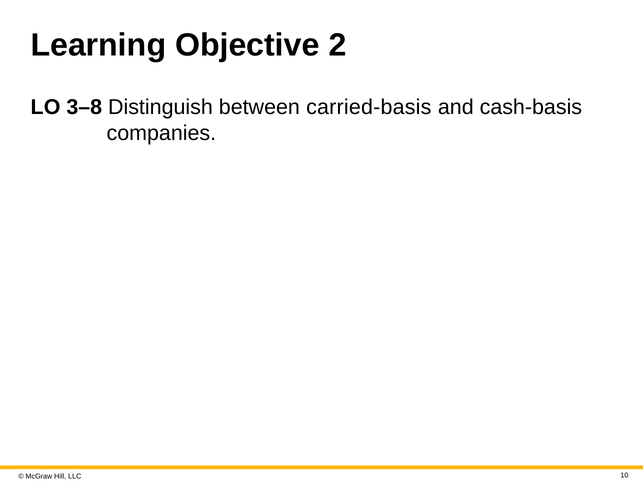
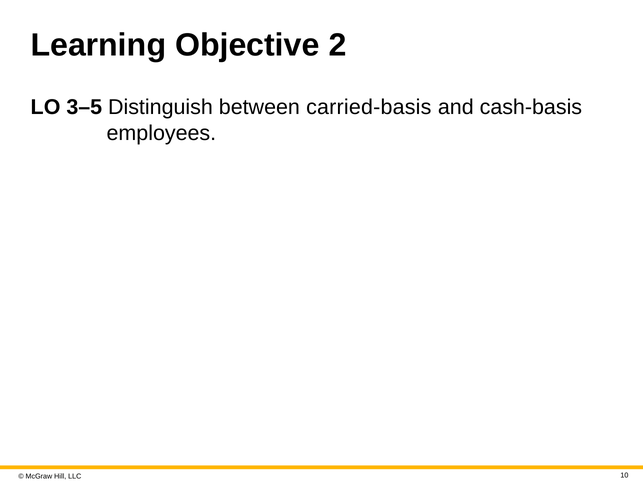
3–8: 3–8 -> 3–5
companies: companies -> employees
